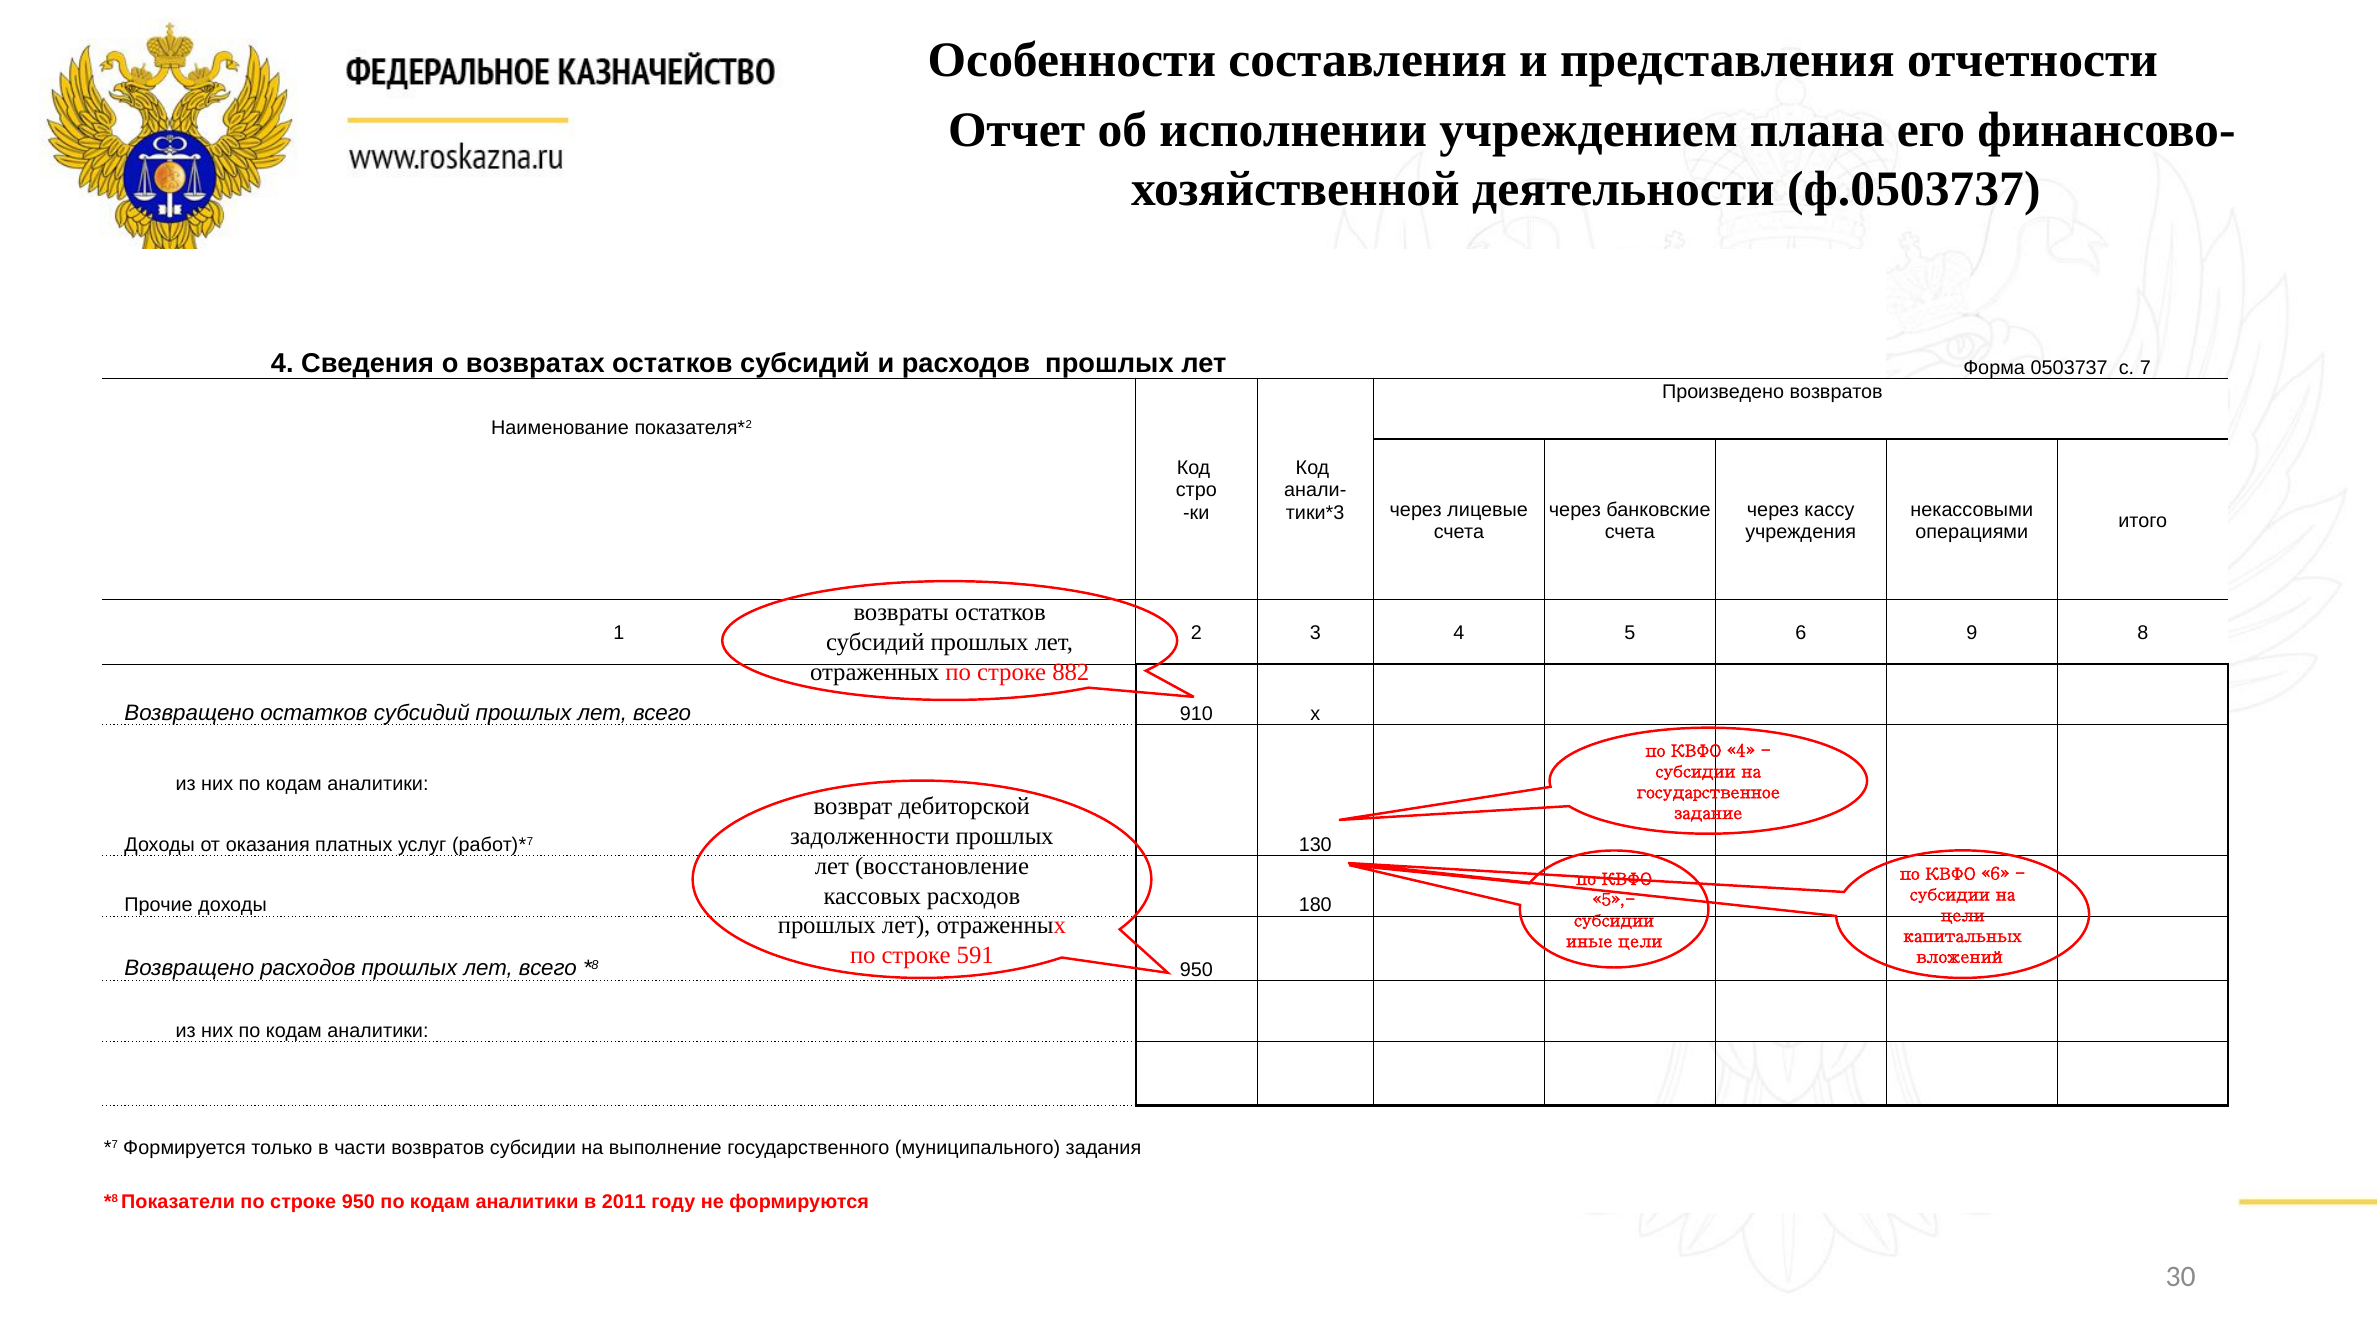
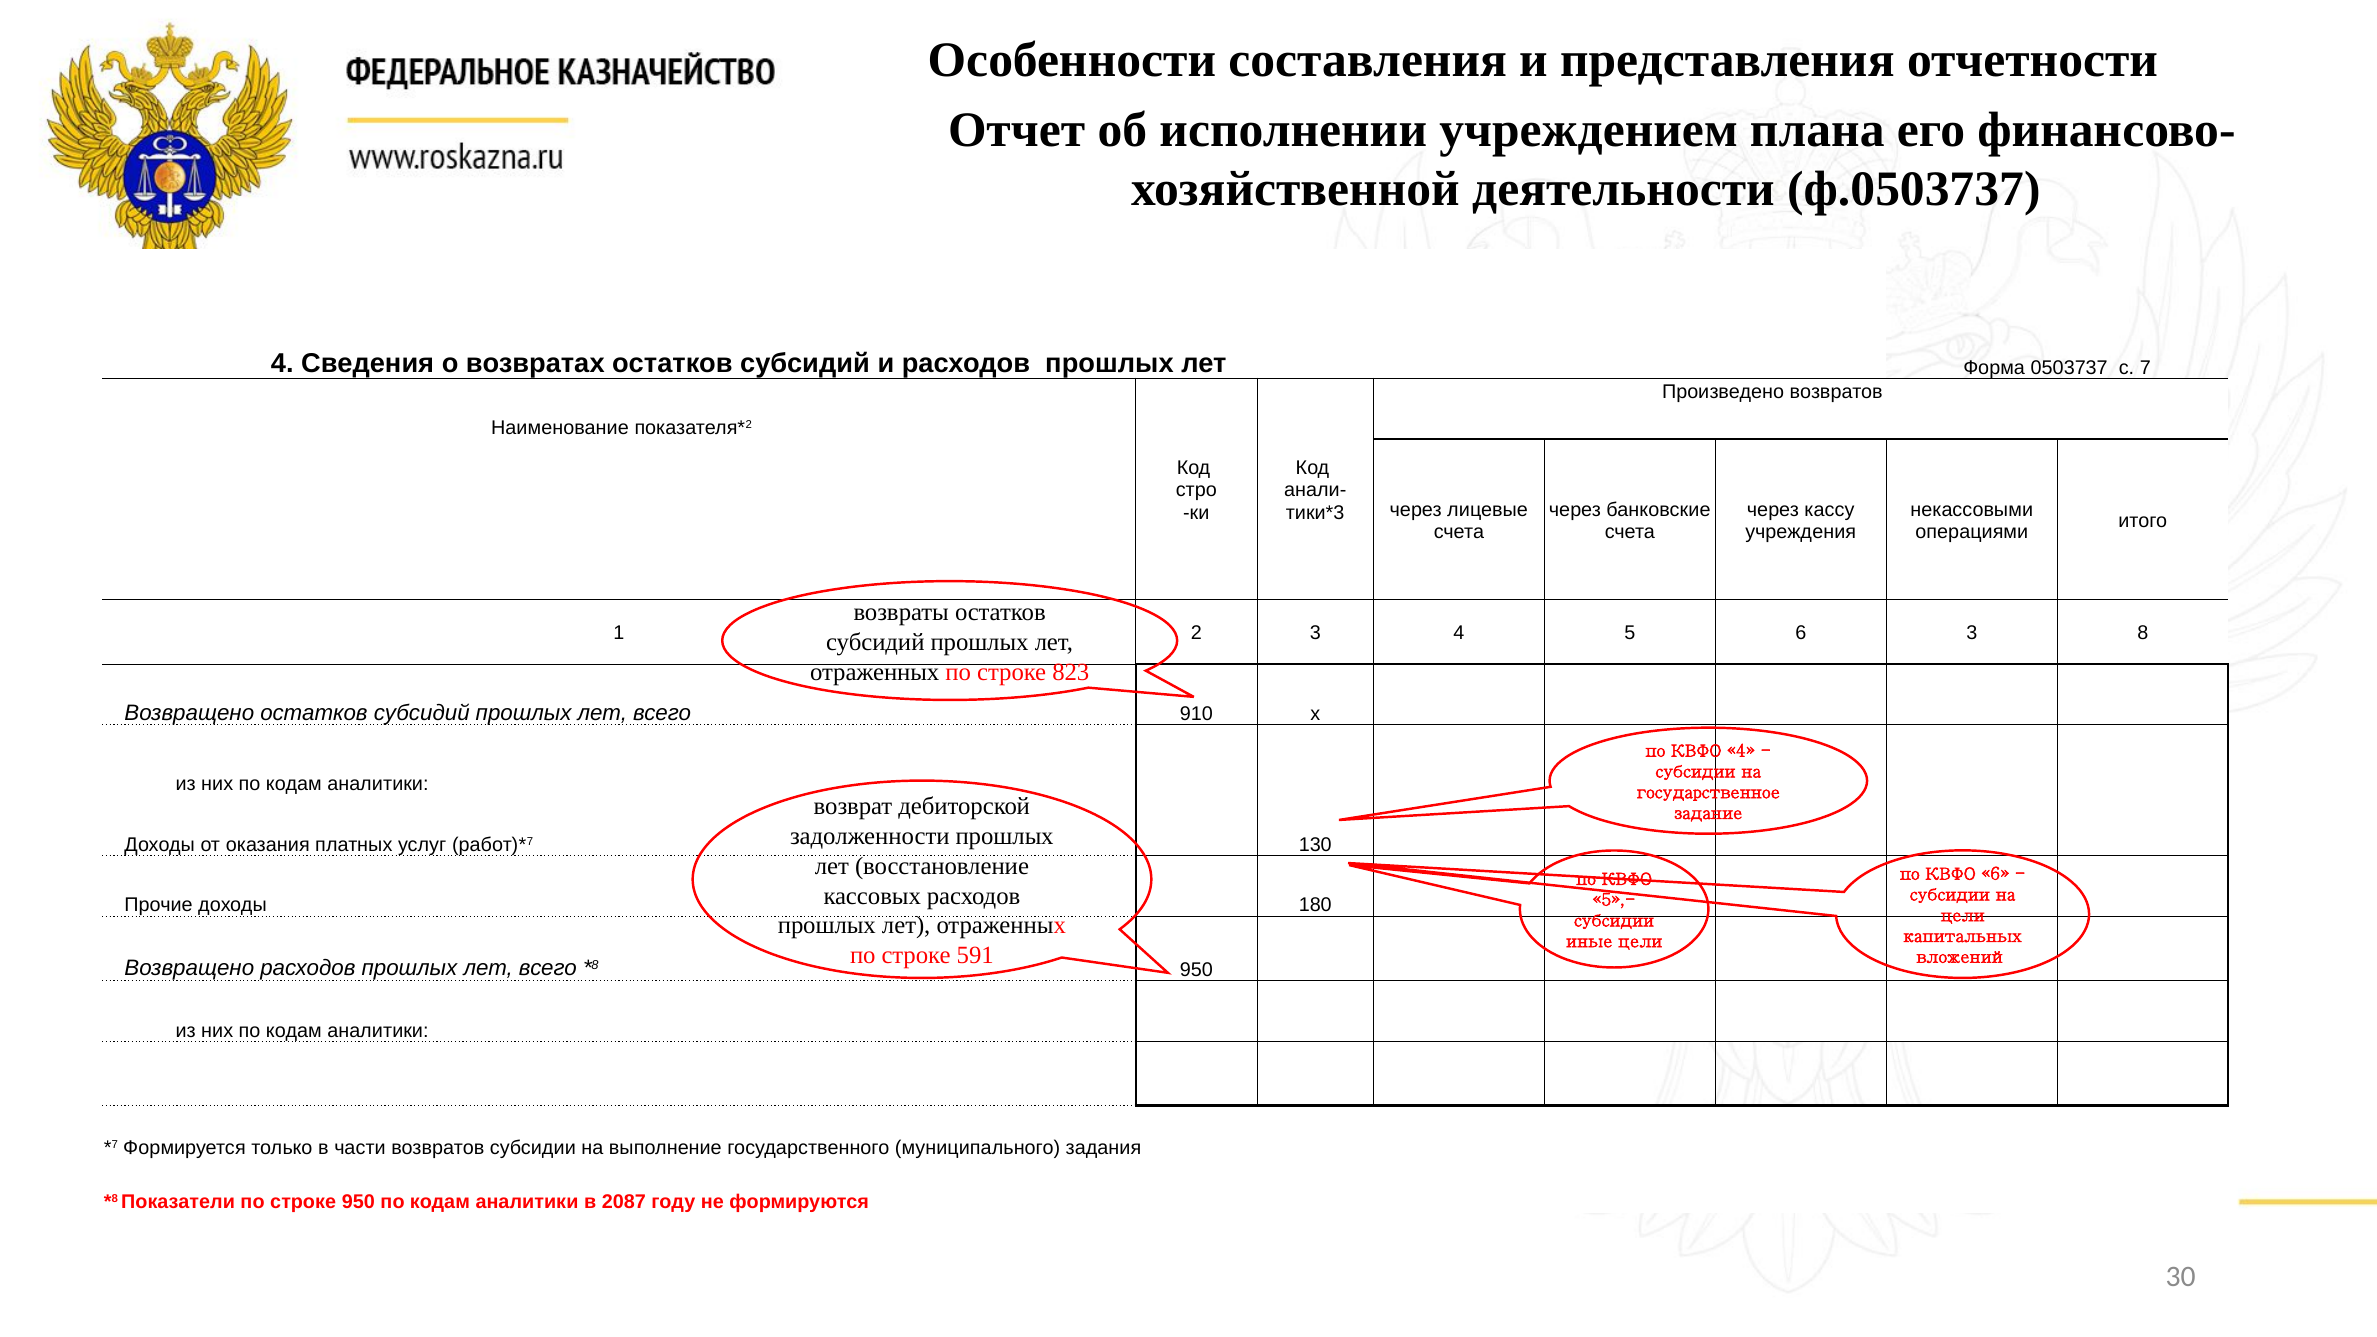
6 9: 9 -> 3
882: 882 -> 823
2011: 2011 -> 2087
